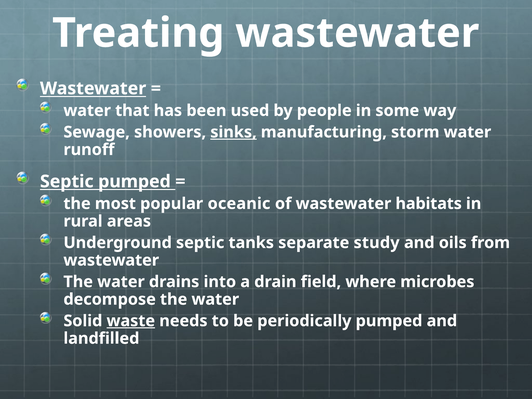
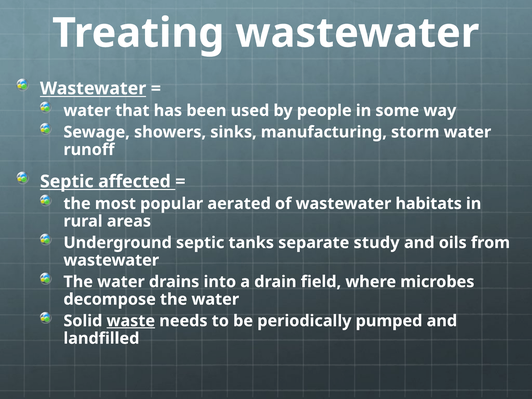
sinks underline: present -> none
Septic pumped: pumped -> affected
oceanic: oceanic -> aerated
